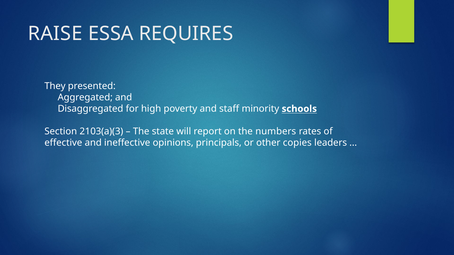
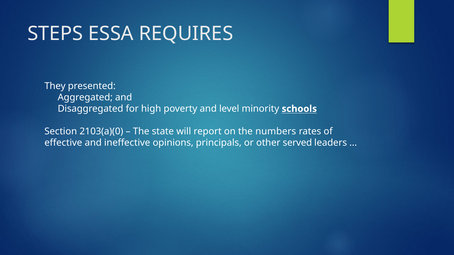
RAISE: RAISE -> STEPS
staff: staff -> level
2103(a)(3: 2103(a)(3 -> 2103(a)(0
copies: copies -> served
